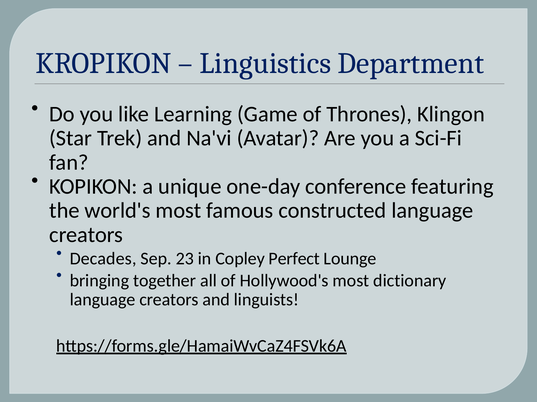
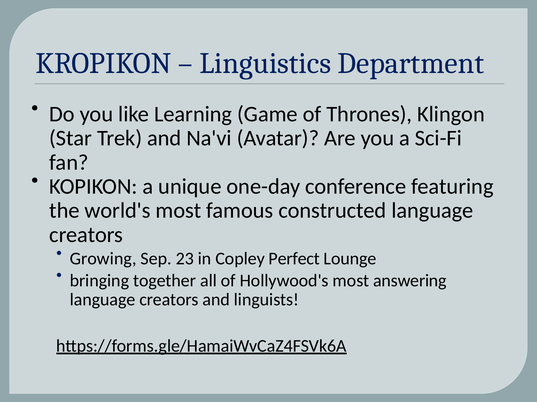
Decades: Decades -> Growing
dictionary: dictionary -> answering
